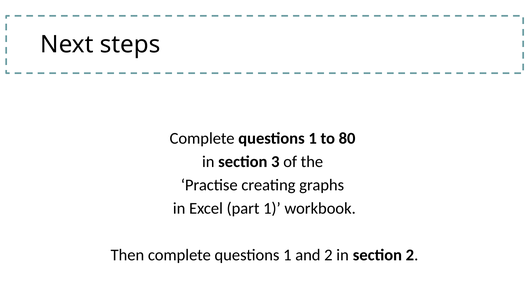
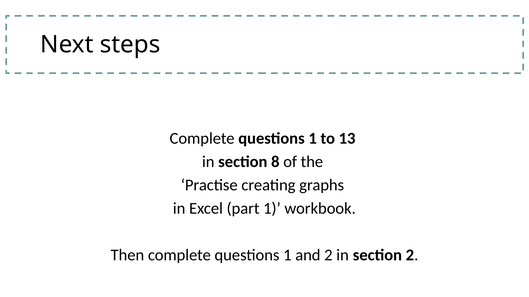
80: 80 -> 13
3: 3 -> 8
